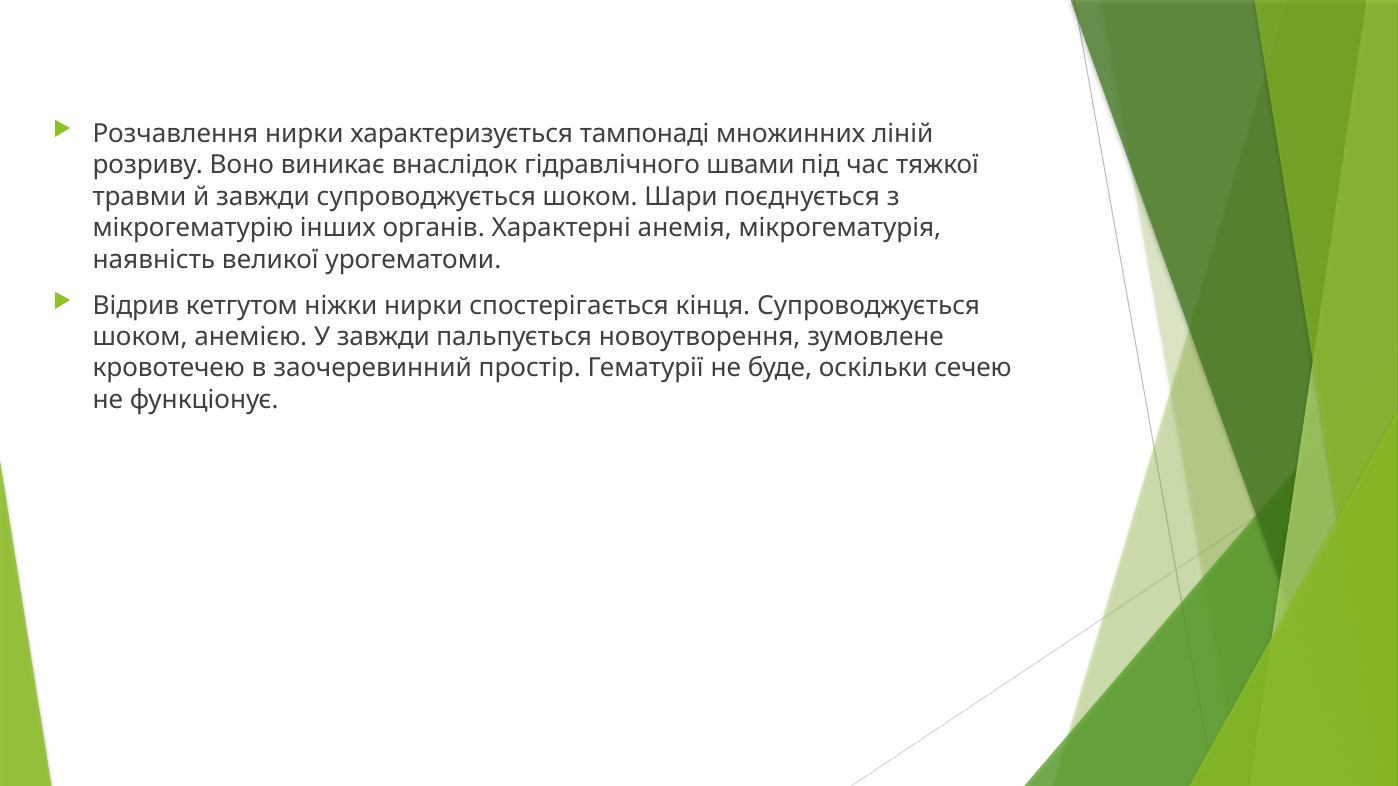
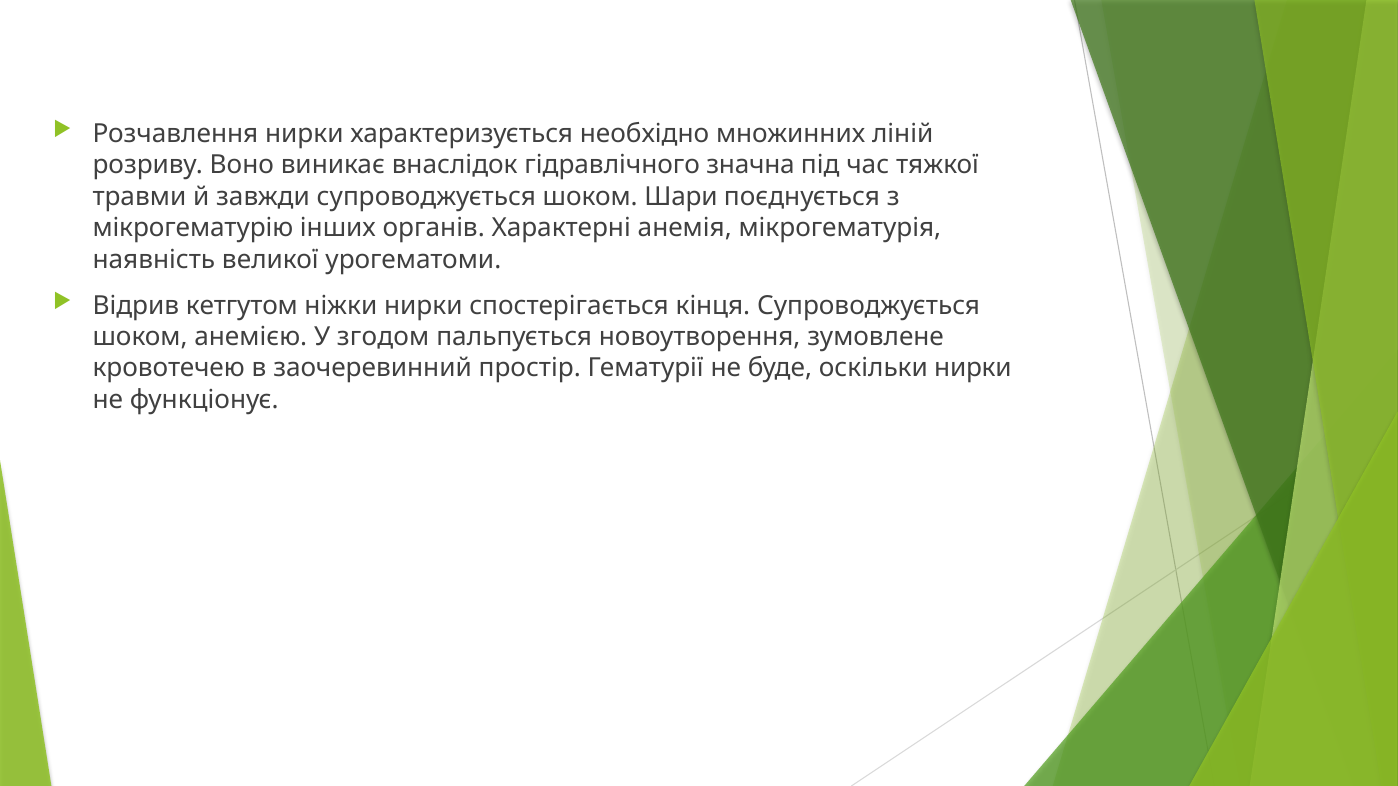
тампонаді: тампонаді -> необхідно
швами: швами -> значна
У завжди: завжди -> згодом
оскільки сечею: сечею -> нирки
